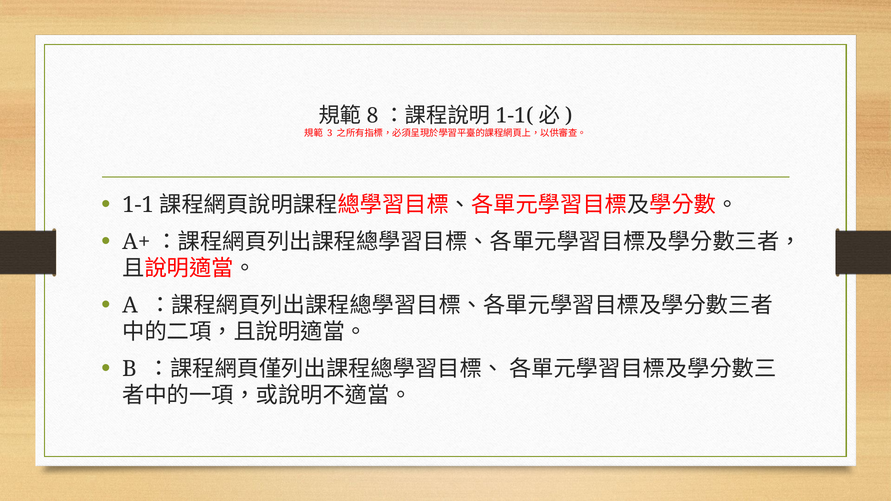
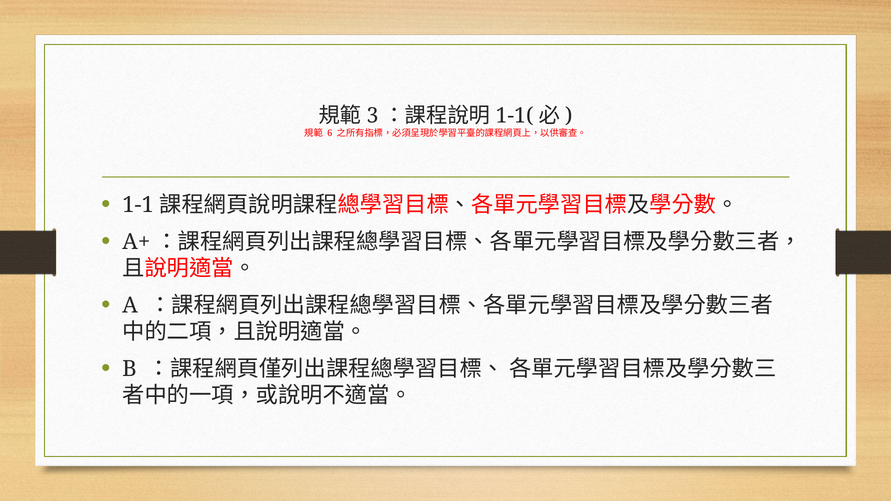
8: 8 -> 3
3: 3 -> 6
